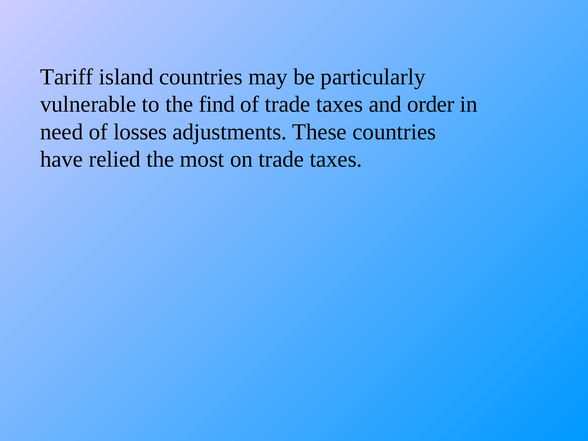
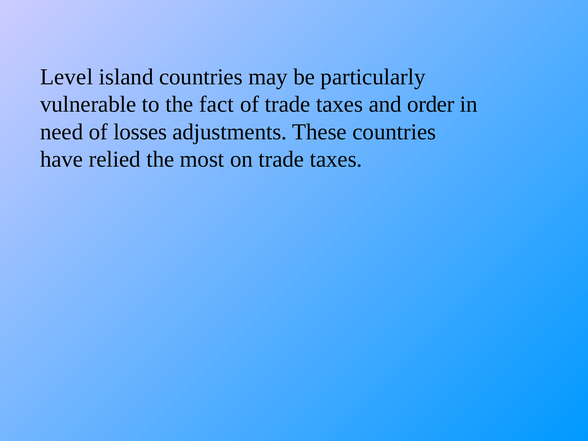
Tariff: Tariff -> Level
find: find -> fact
